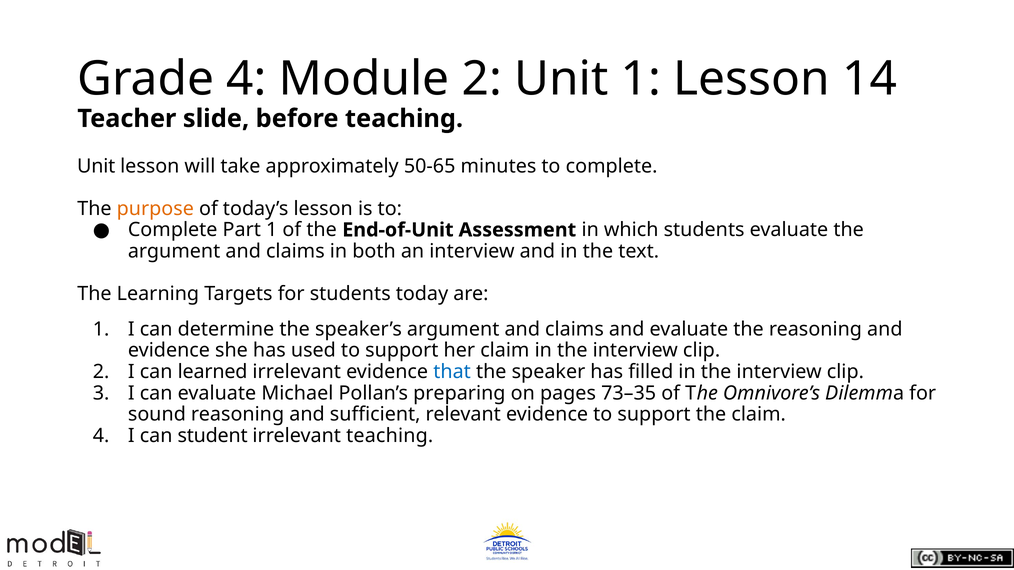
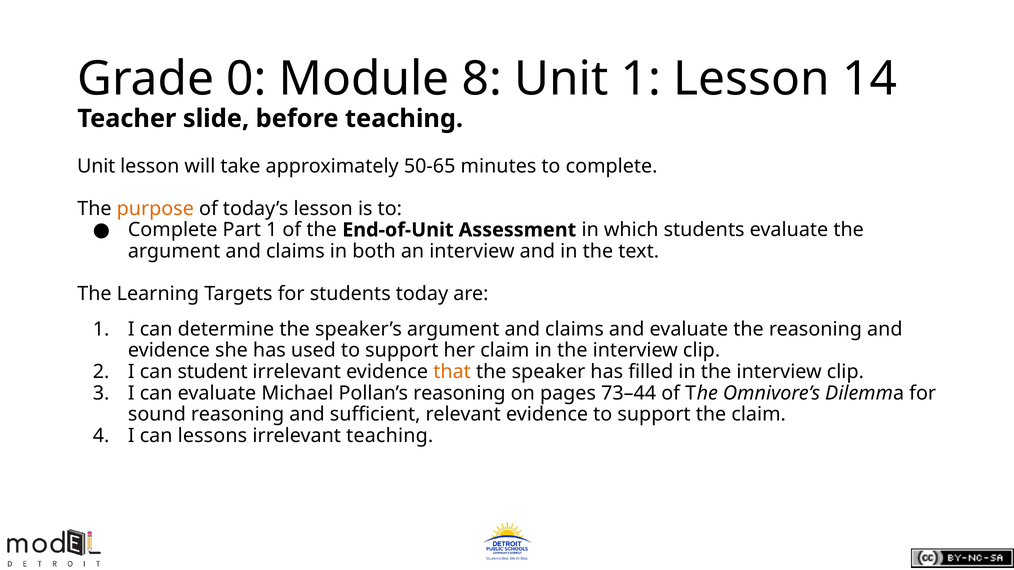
Grade 4: 4 -> 0
Module 2: 2 -> 8
learned: learned -> student
that colour: blue -> orange
Pollan’s preparing: preparing -> reasoning
73–35: 73–35 -> 73–44
student: student -> lessons
